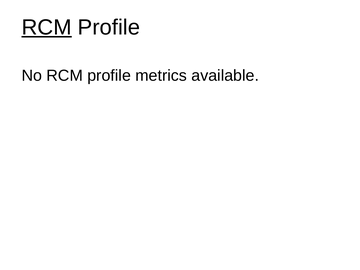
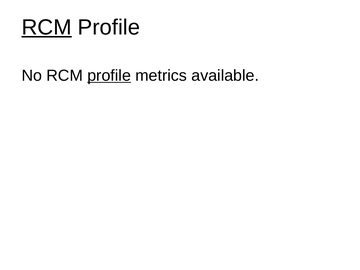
profile at (109, 75) underline: none -> present
